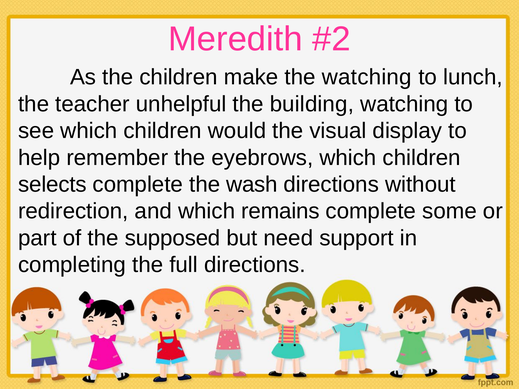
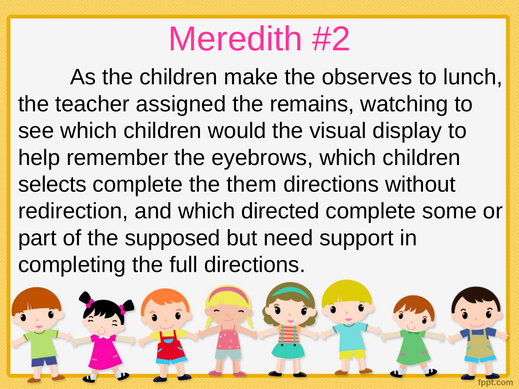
the watching: watching -> observes
unhelpful: unhelpful -> assigned
building: building -> remains
wash: wash -> them
remains: remains -> directed
